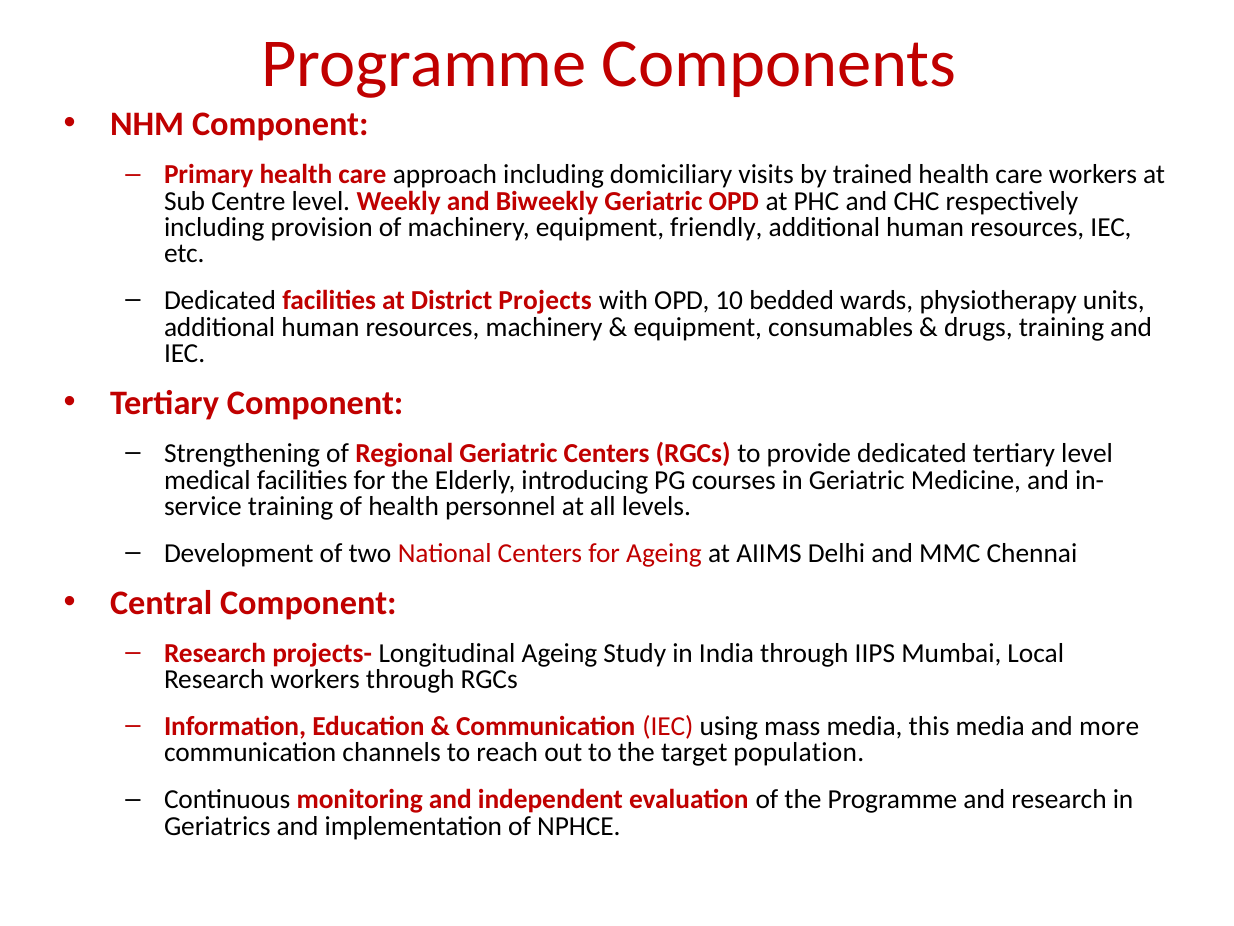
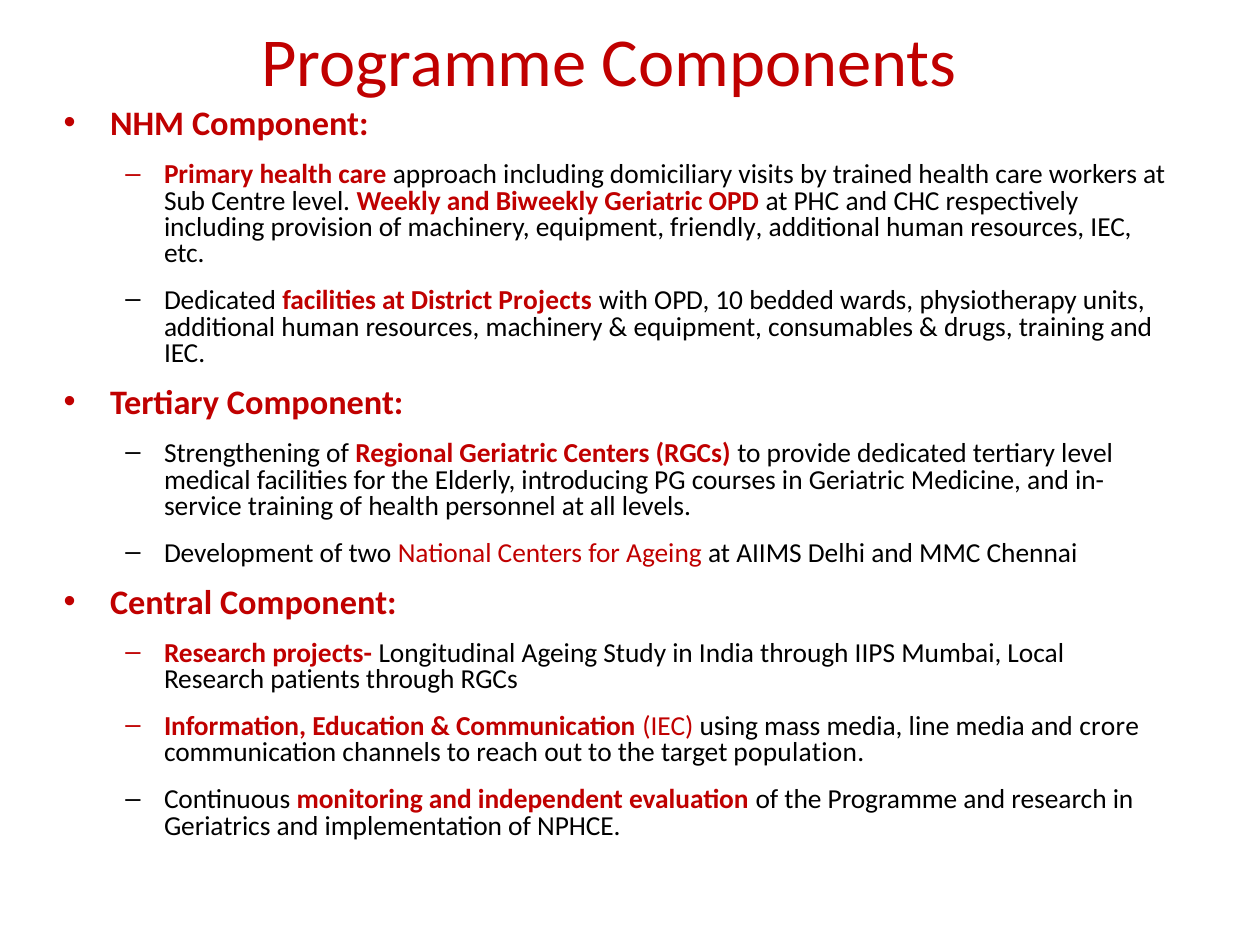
Research workers: workers -> patients
this: this -> line
more: more -> crore
